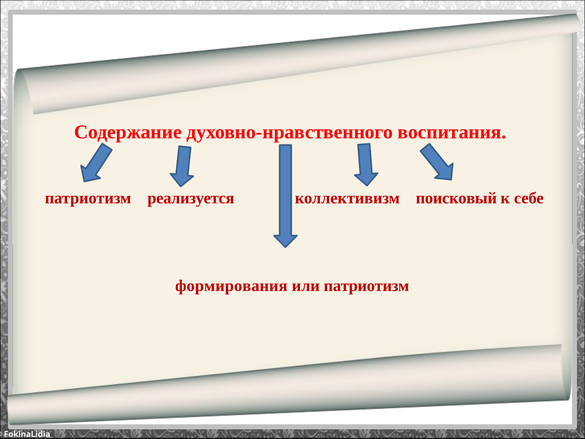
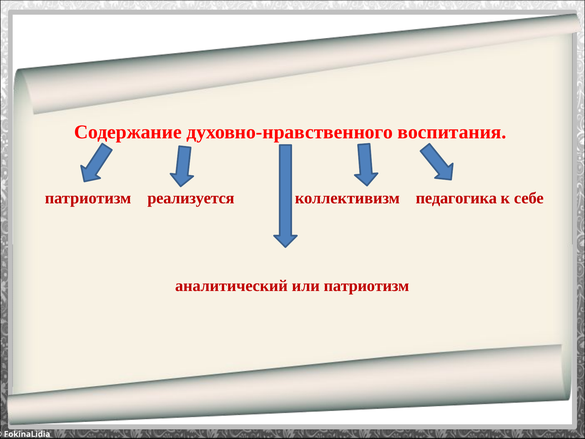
поисковый: поисковый -> педагогика
формирования: формирования -> аналитический
